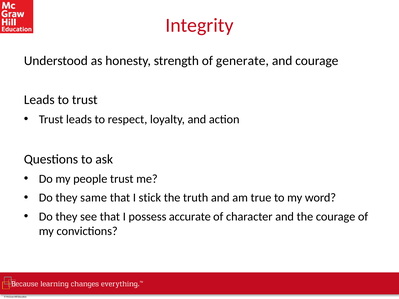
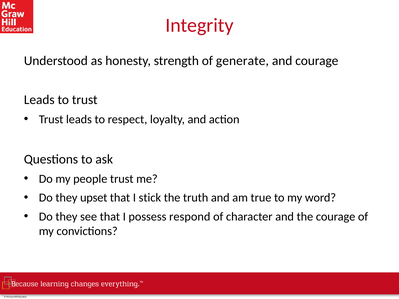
same: same -> upset
accurate: accurate -> respond
